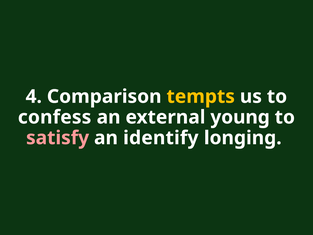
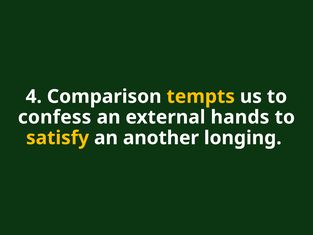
young: young -> hands
satisfy colour: pink -> yellow
identify: identify -> another
